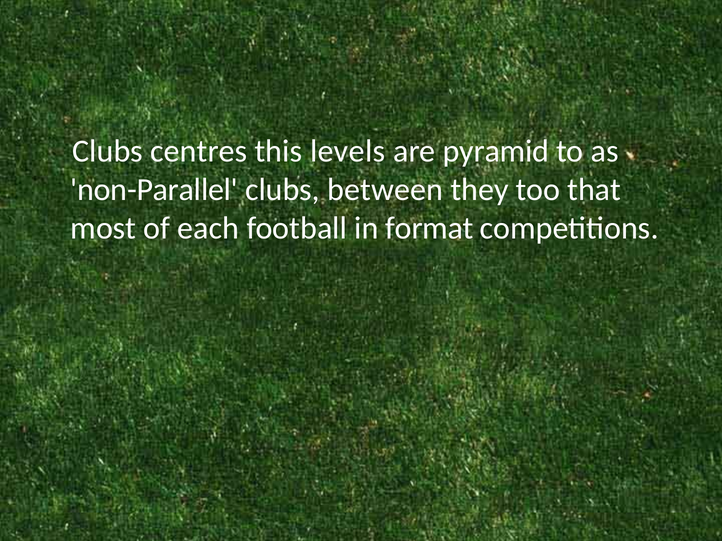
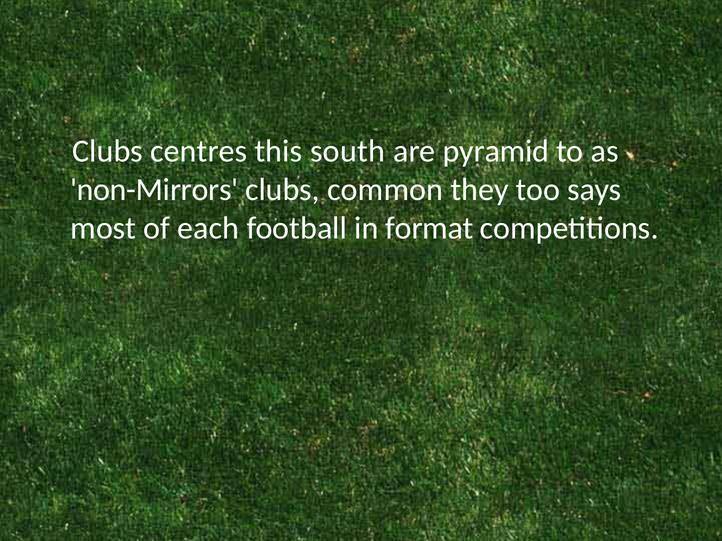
levels: levels -> south
non-Parallel: non-Parallel -> non-Mirrors
between: between -> common
that: that -> says
